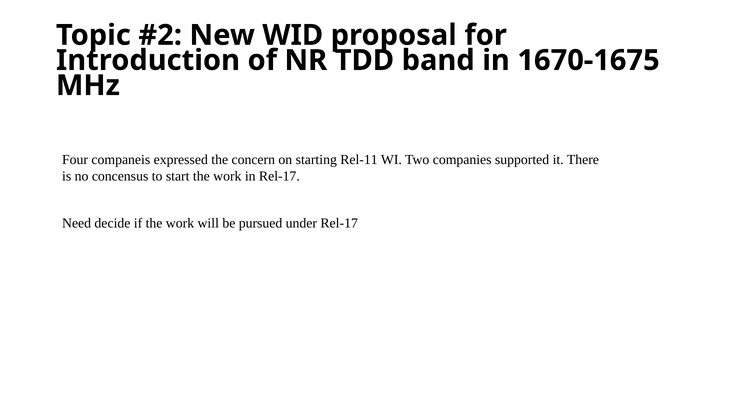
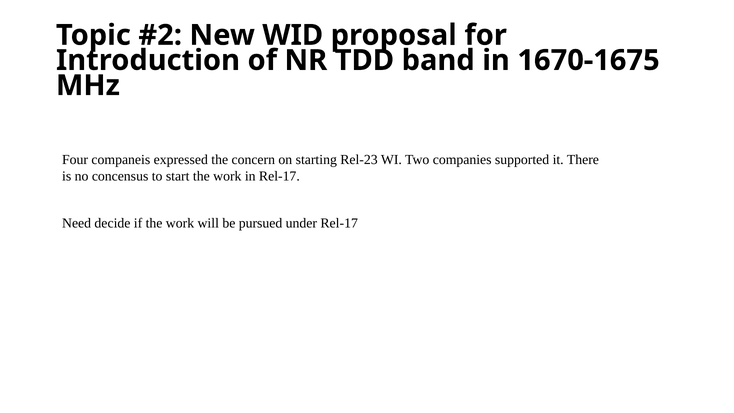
Rel-11: Rel-11 -> Rel-23
